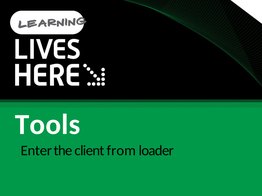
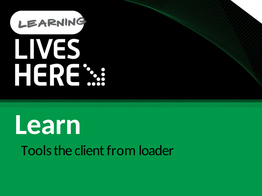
Tools: Tools -> Learn
Enter: Enter -> Tools
